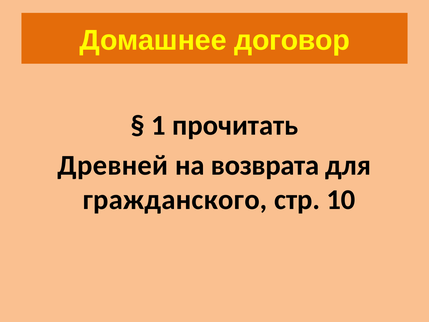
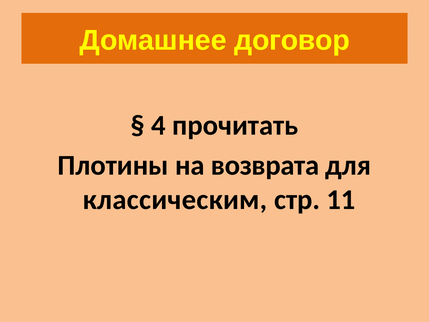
1: 1 -> 4
Древней: Древней -> Плотины
гражданского: гражданского -> классическим
10: 10 -> 11
